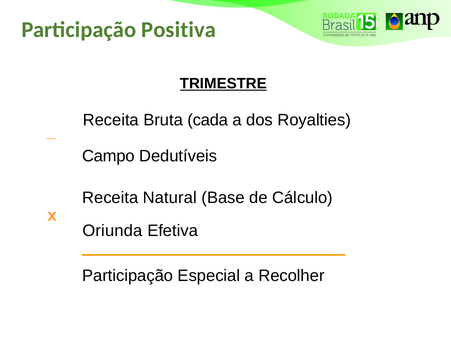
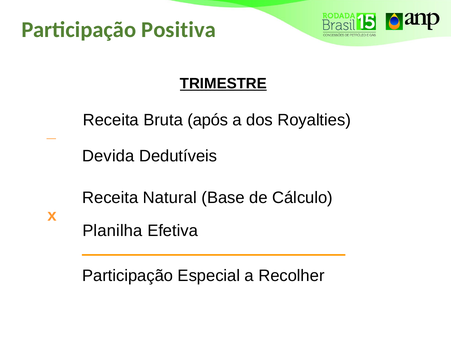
cada: cada -> após
Campo: Campo -> Devida
Oriunda: Oriunda -> Planilha
